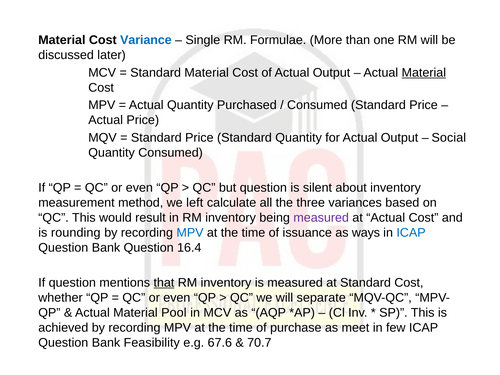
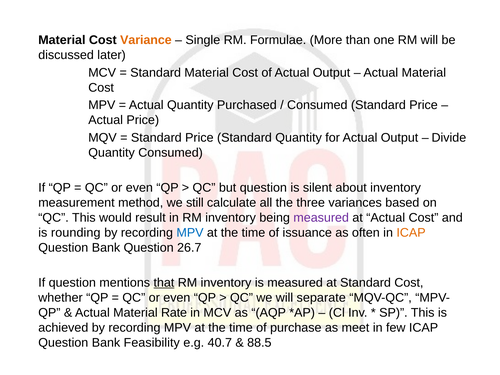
Variance colour: blue -> orange
Material at (424, 73) underline: present -> none
Social: Social -> Divide
left: left -> still
ways: ways -> often
ICAP at (411, 233) colour: blue -> orange
16.4: 16.4 -> 26.7
Pool: Pool -> Rate
67.6: 67.6 -> 40.7
70.7: 70.7 -> 88.5
